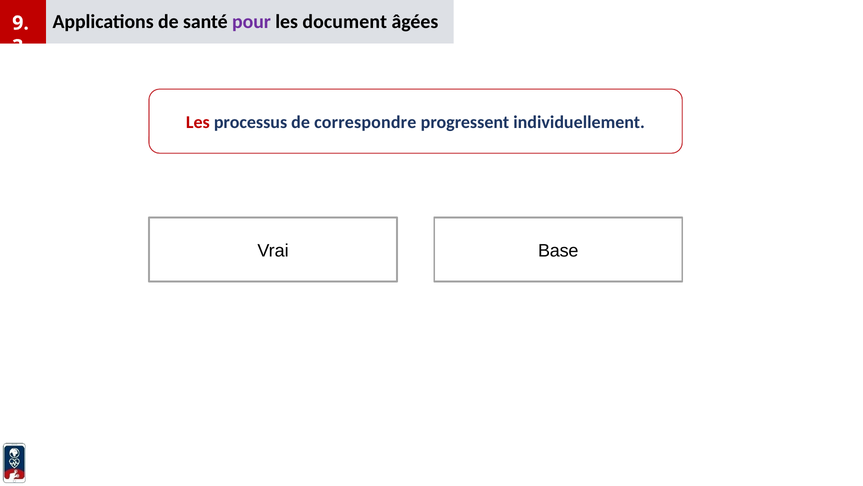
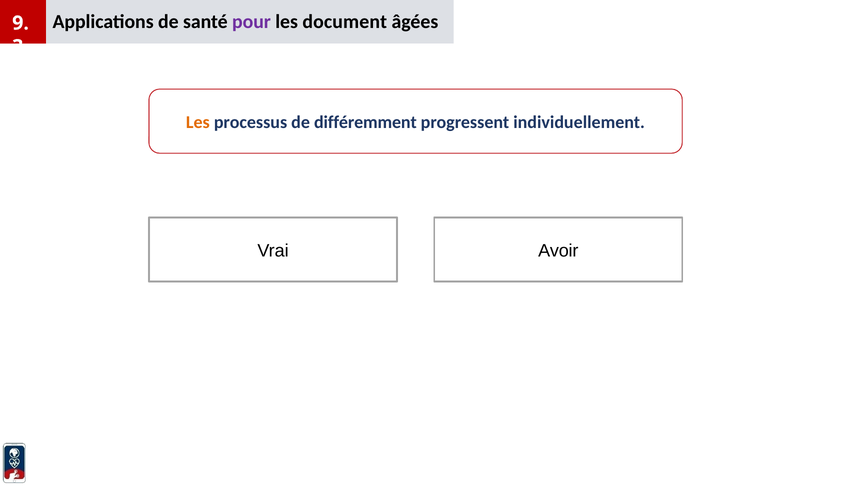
Les at (198, 122) colour: red -> orange
correspondre: correspondre -> différemment
Base: Base -> Avoir
